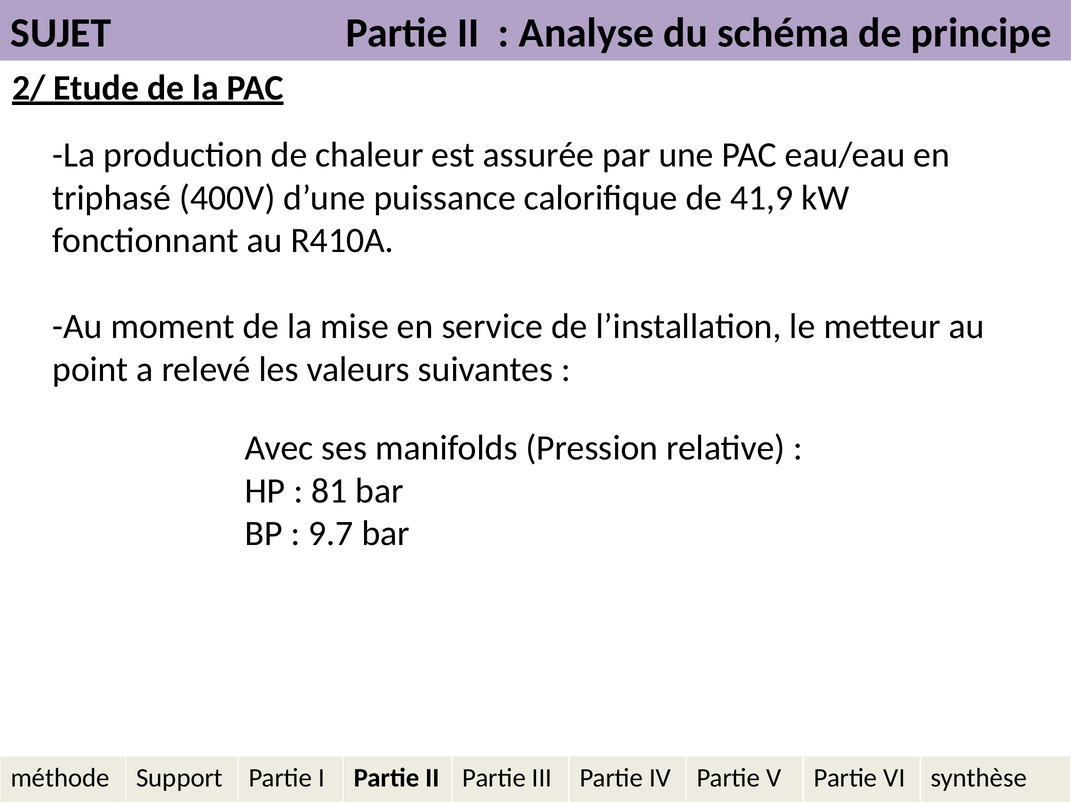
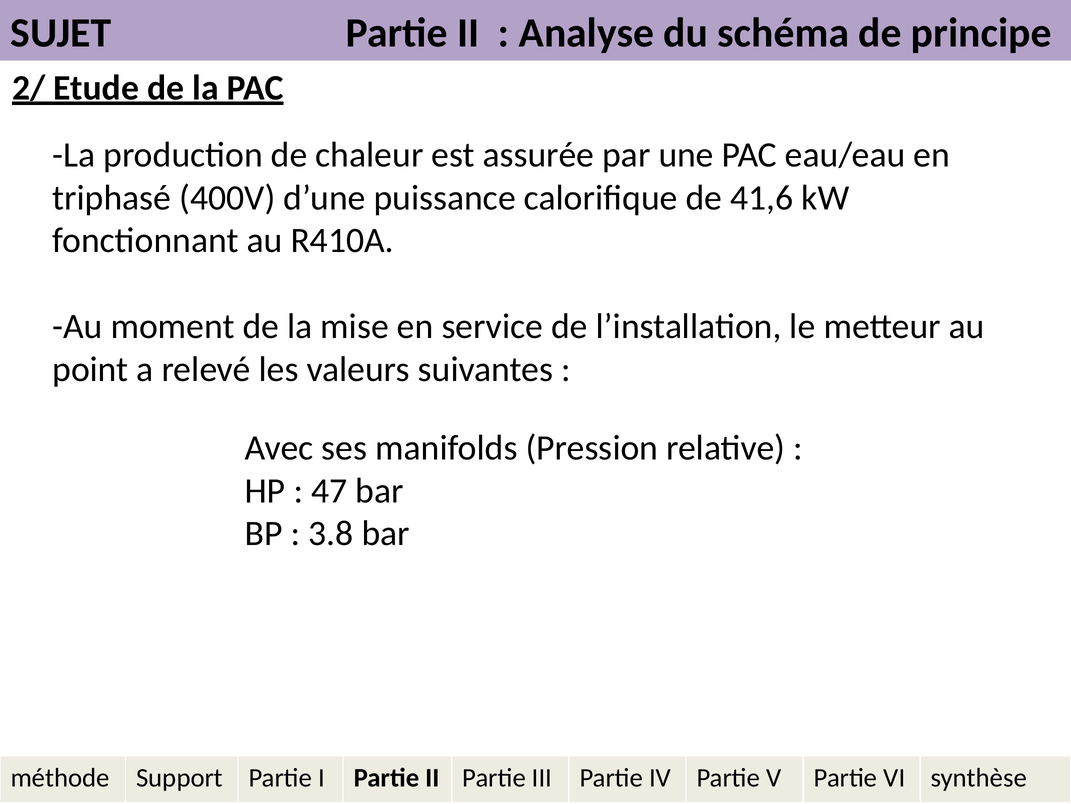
41,9: 41,9 -> 41,6
81: 81 -> 47
9.7: 9.7 -> 3.8
